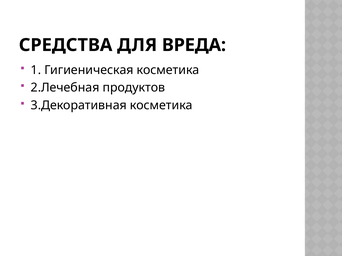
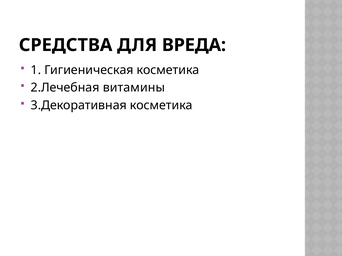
продуктов: продуктов -> витамины
